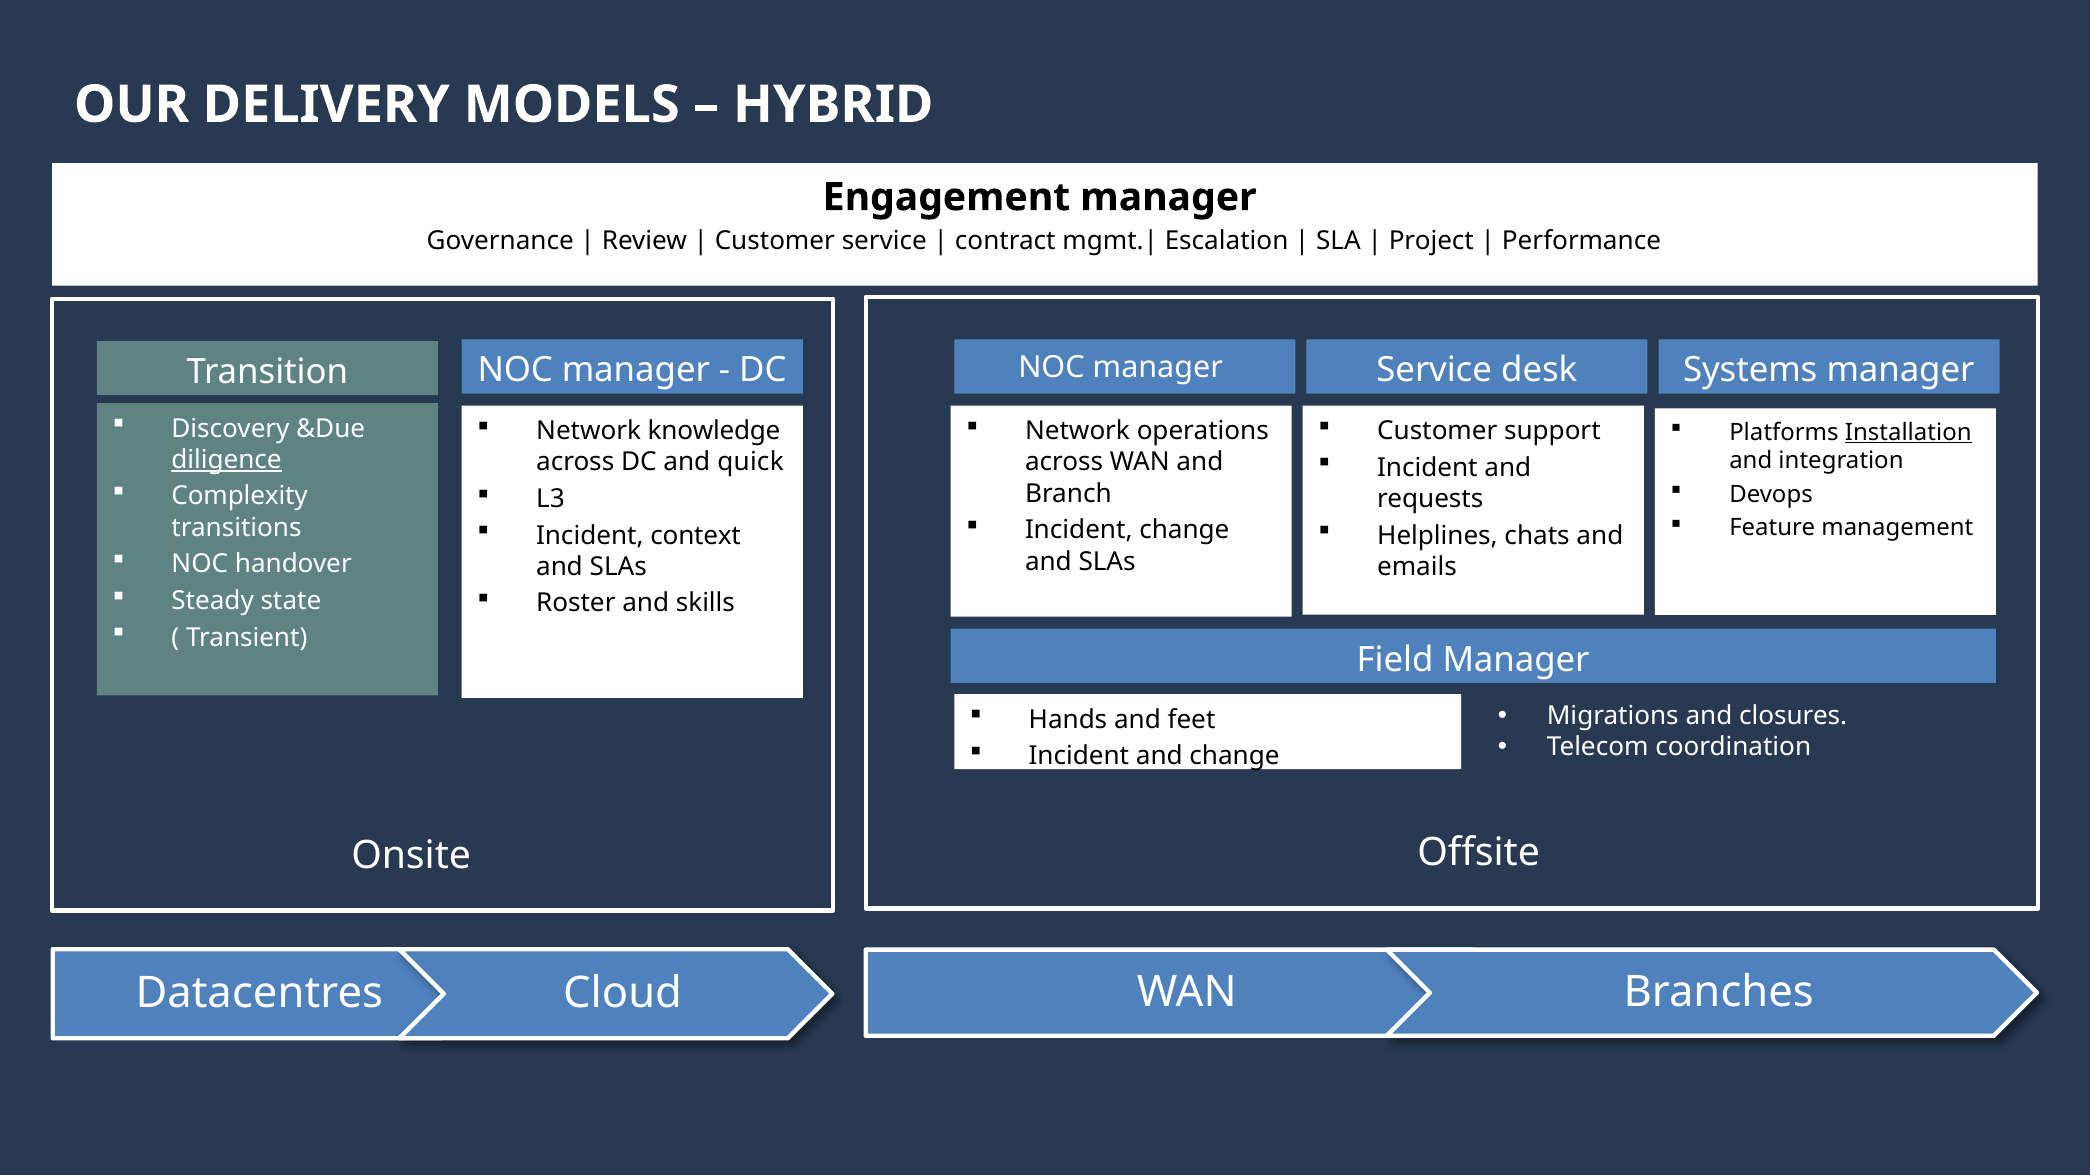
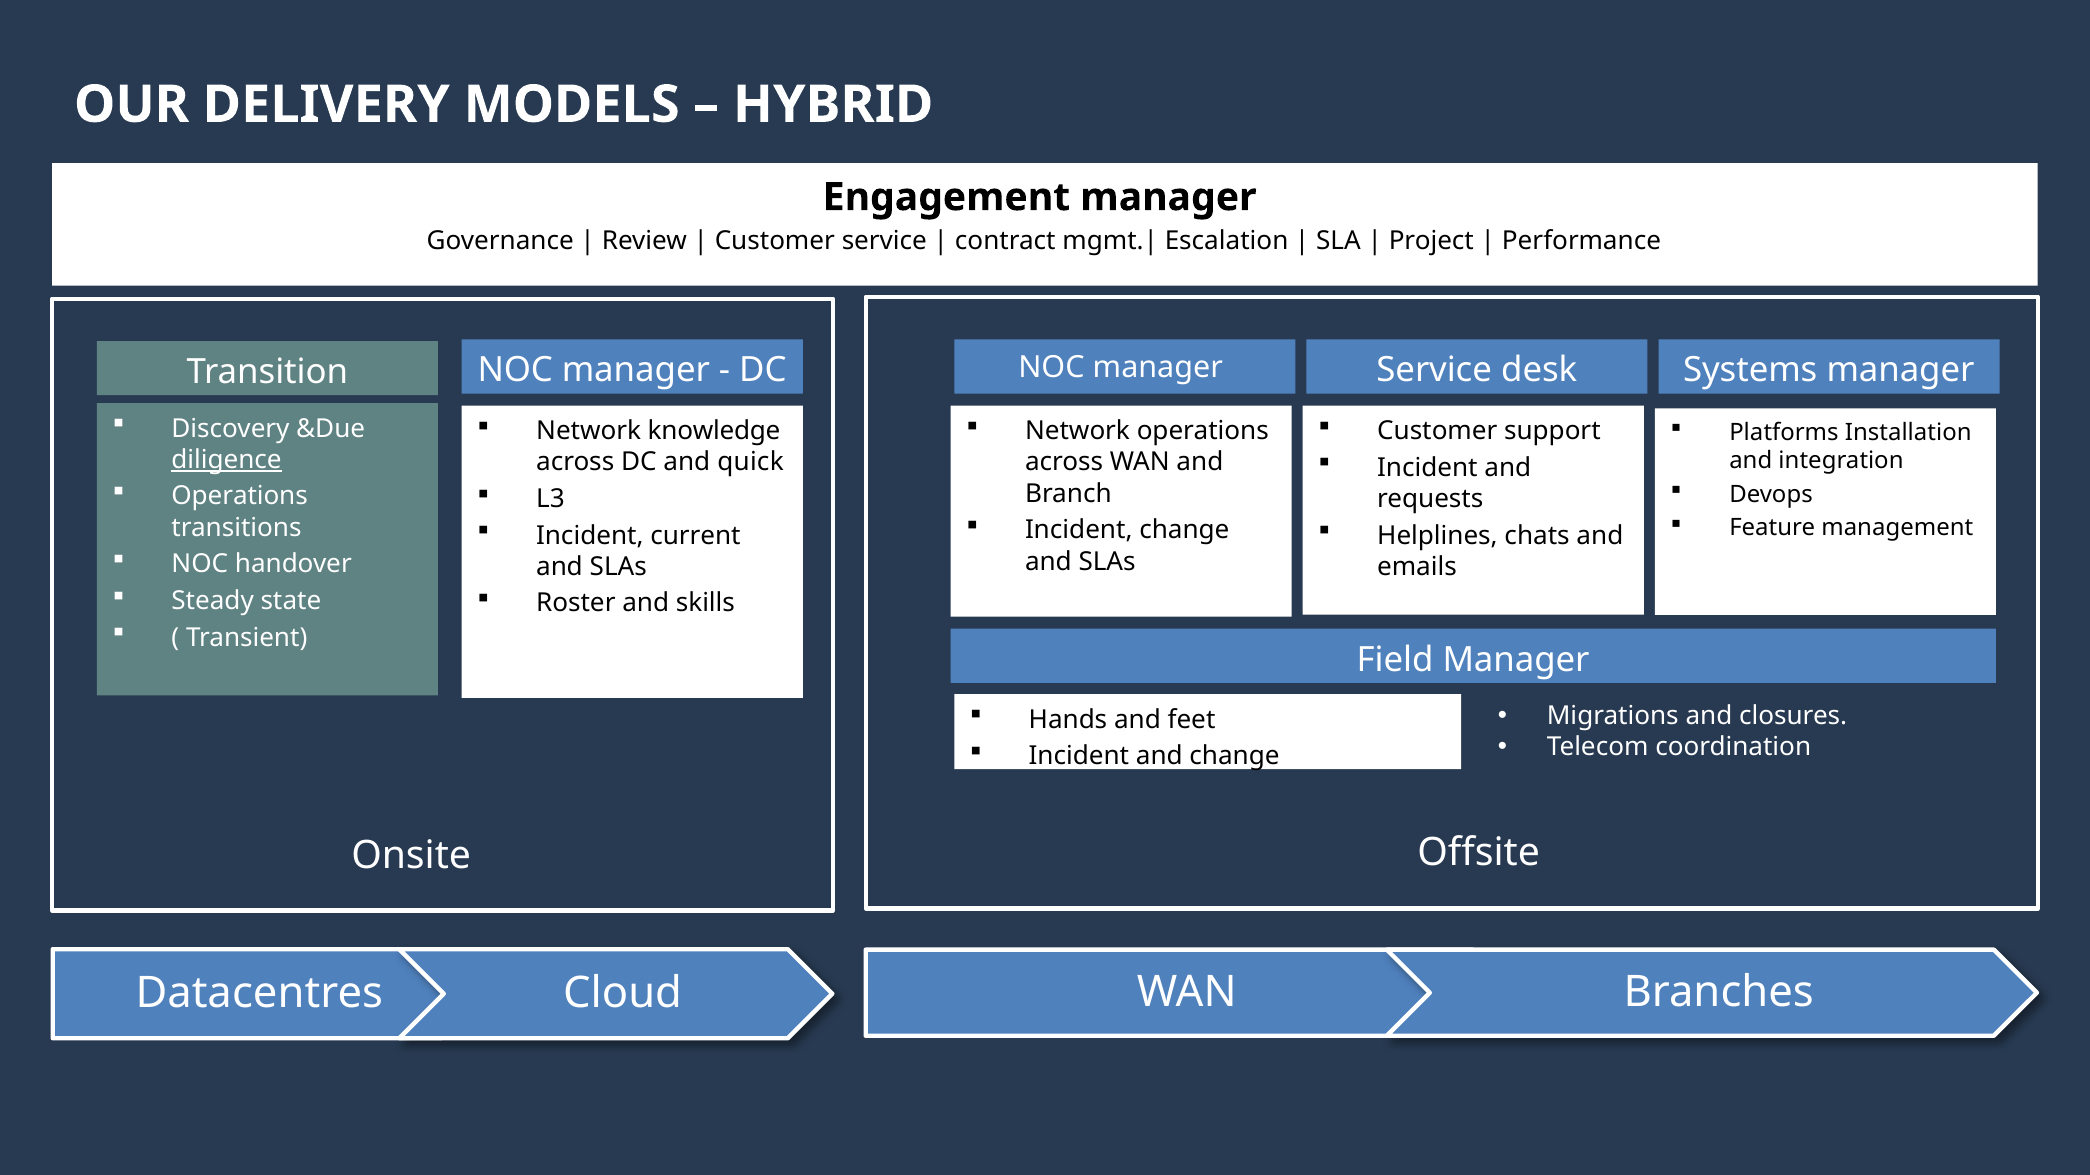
Installation underline: present -> none
Complexity at (240, 497): Complexity -> Operations
context: context -> current
